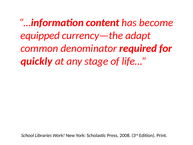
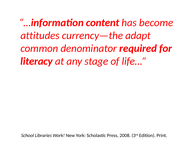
equipped: equipped -> attitudes
quickly: quickly -> literacy
